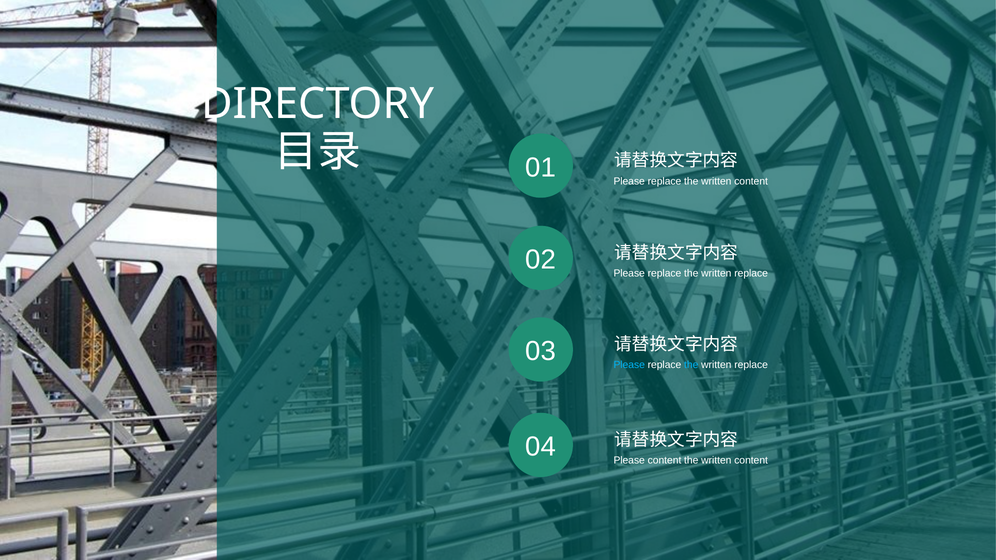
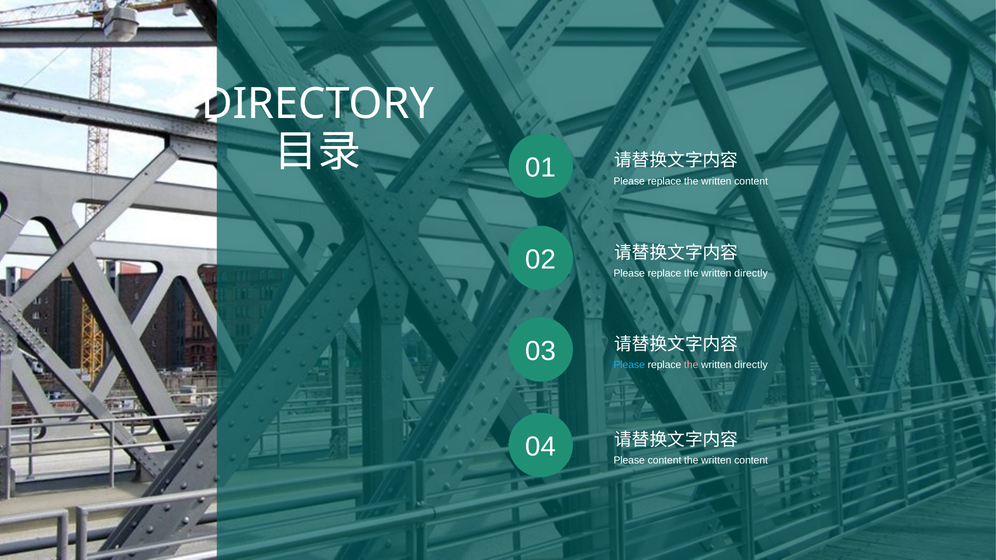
replace at (751, 274): replace -> directly
the at (691, 365) colour: light blue -> pink
replace at (751, 365): replace -> directly
